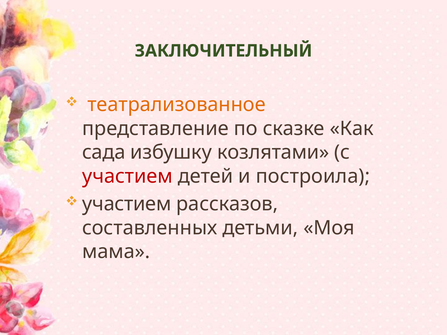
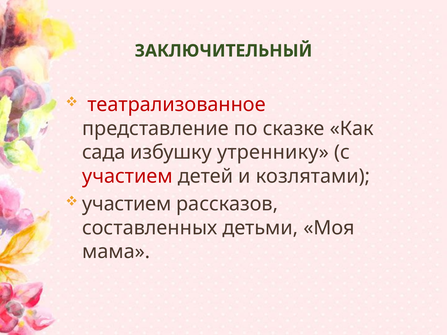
театрализованное colour: orange -> red
козлятами: козлятами -> утреннику
построила: построила -> козлятами
